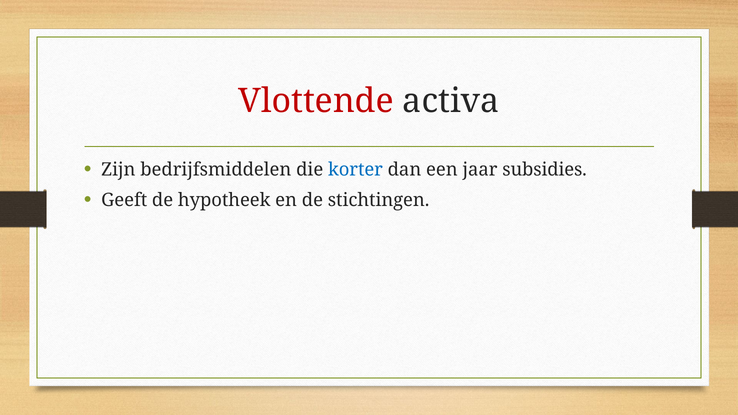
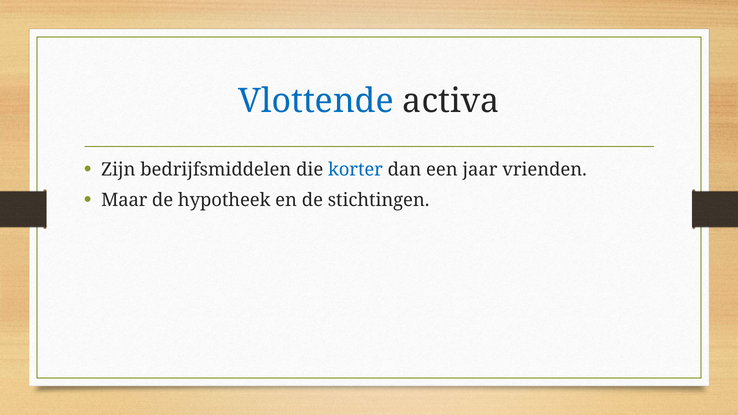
Vlottende colour: red -> blue
subsidies: subsidies -> vrienden
Geeft: Geeft -> Maar
